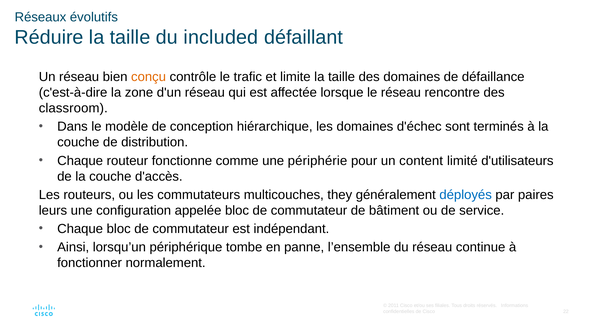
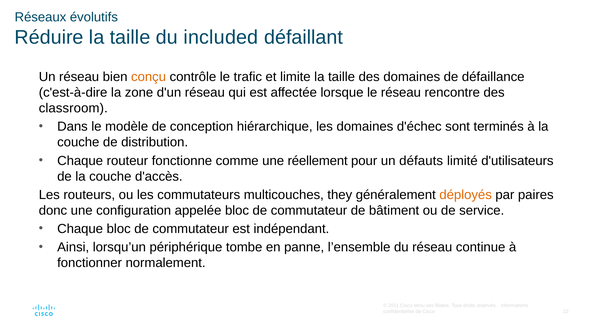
périphérie: périphérie -> réellement
content: content -> défauts
déployés colour: blue -> orange
leurs: leurs -> donc
